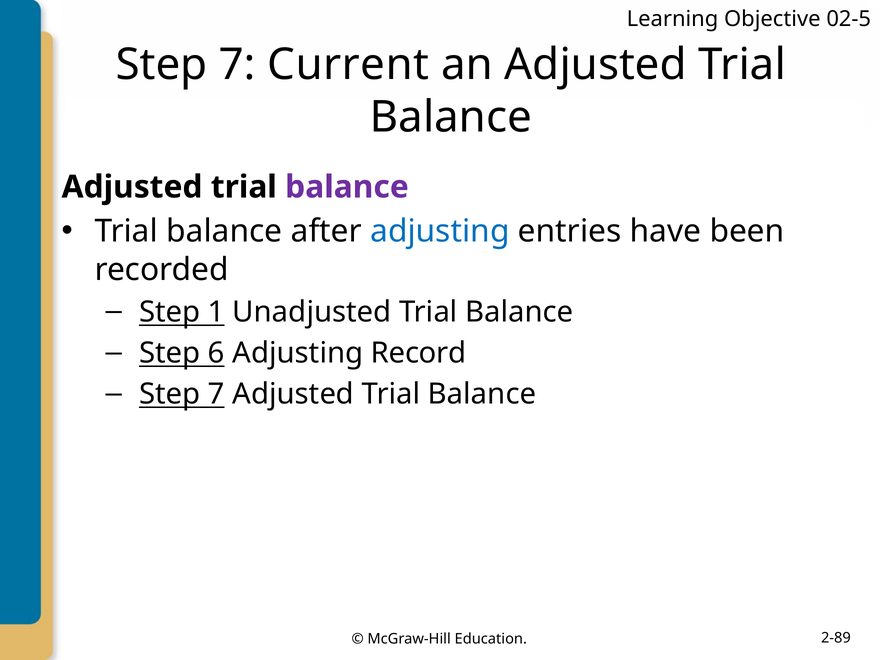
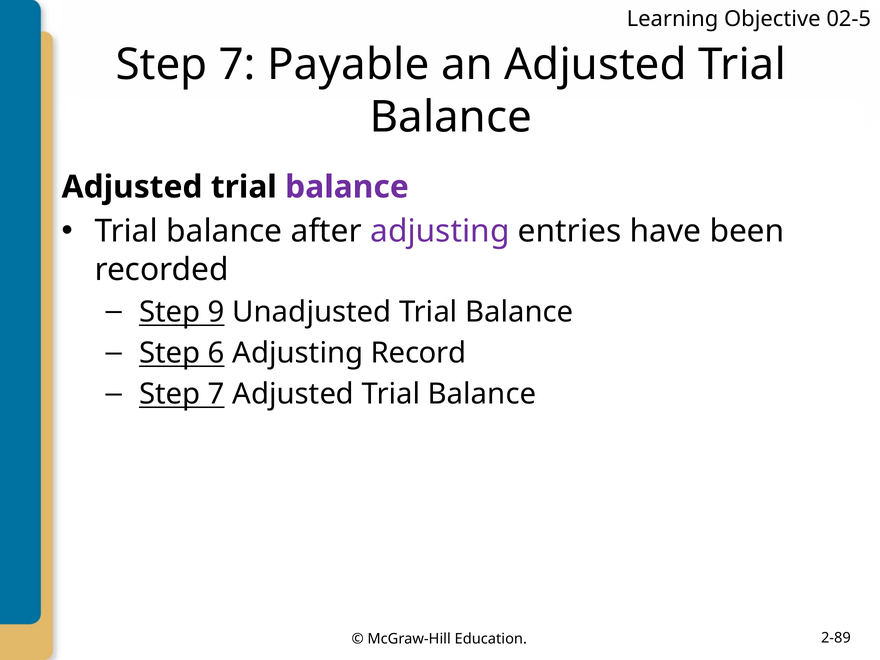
Current: Current -> Payable
adjusting at (440, 231) colour: blue -> purple
1: 1 -> 9
